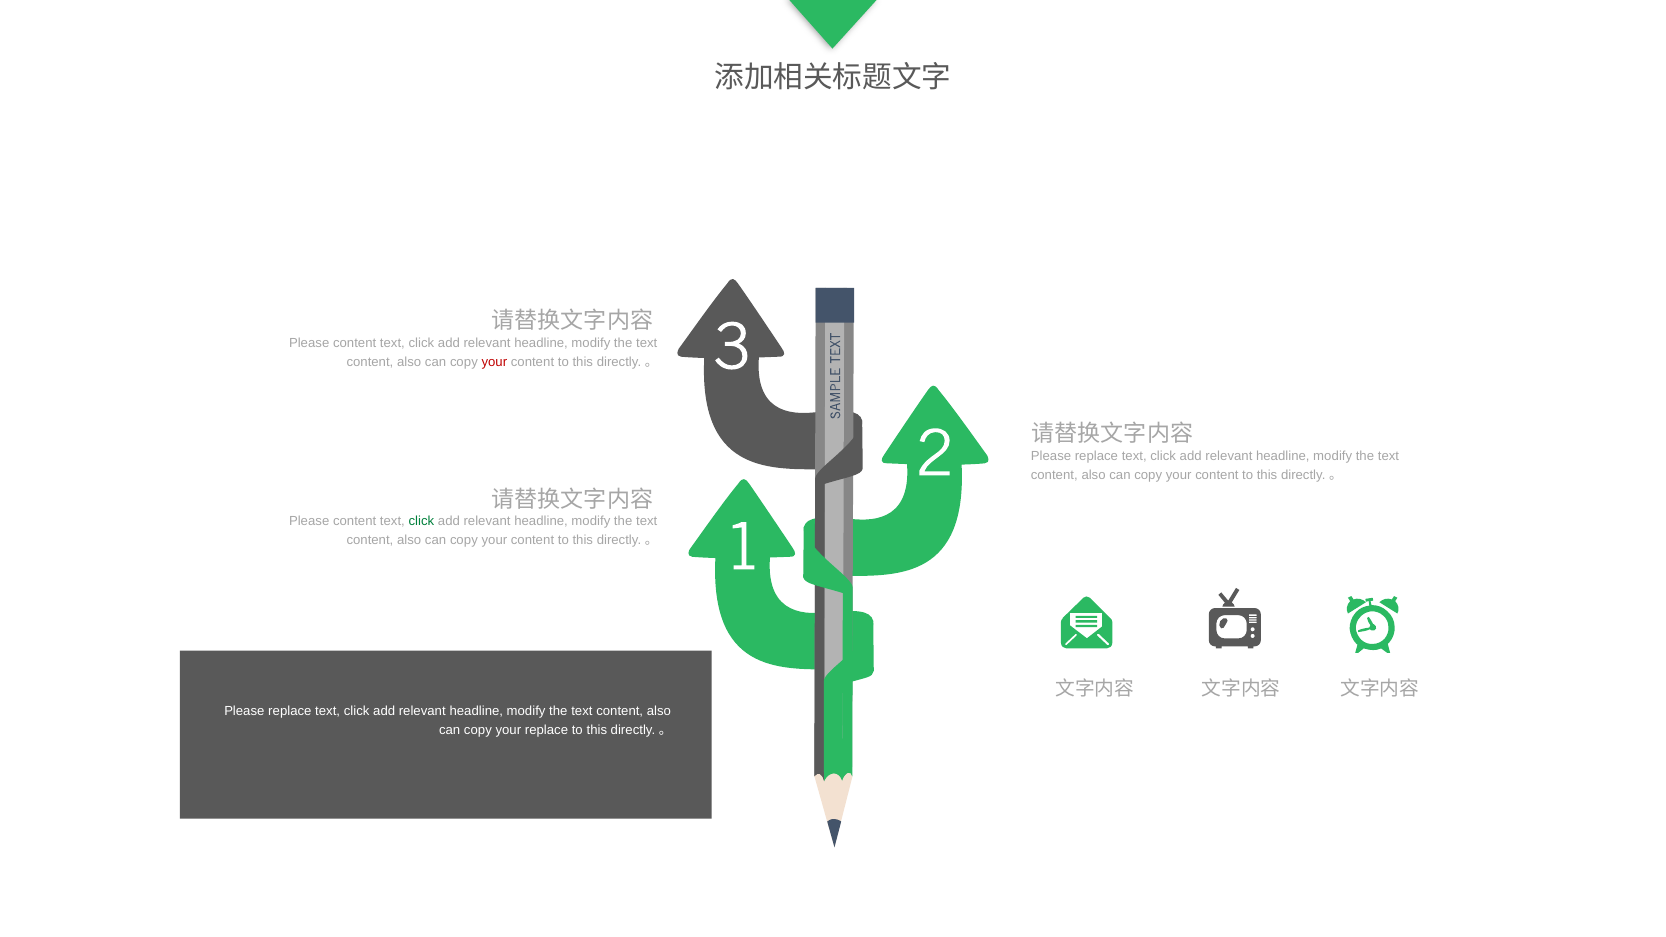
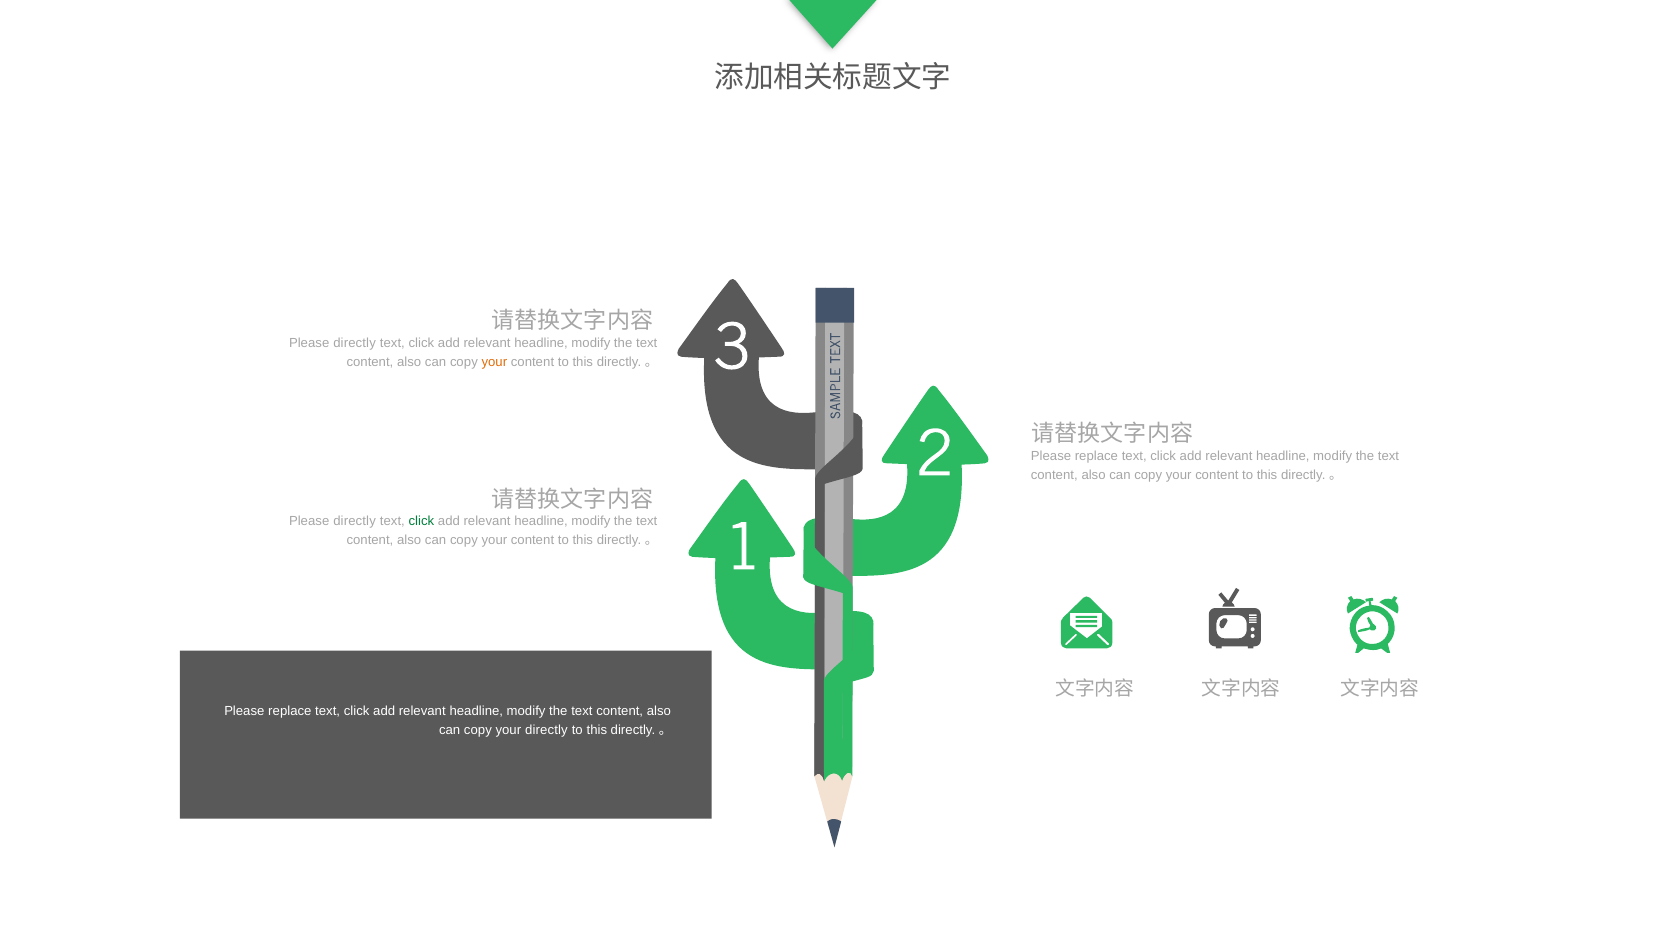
content at (355, 343): content -> directly
your at (494, 362) colour: red -> orange
content at (355, 521): content -> directly
your replace: replace -> directly
